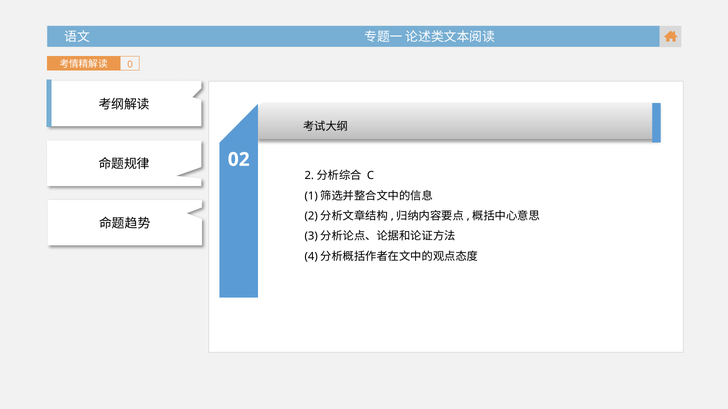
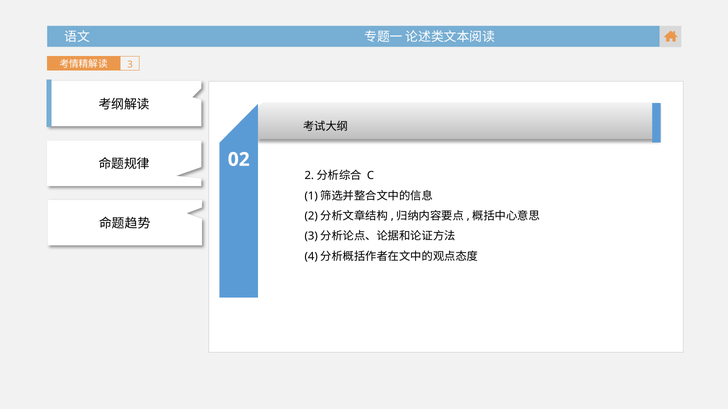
0: 0 -> 3
